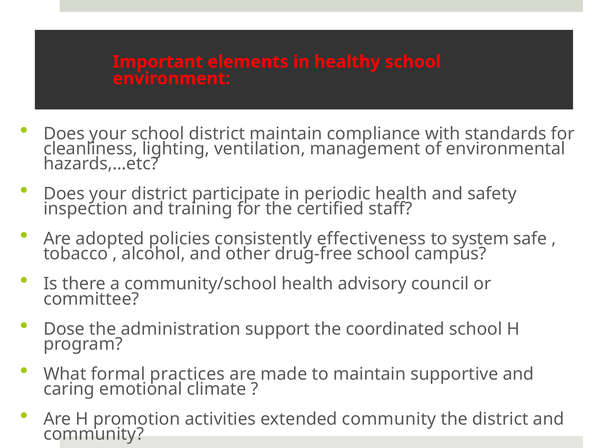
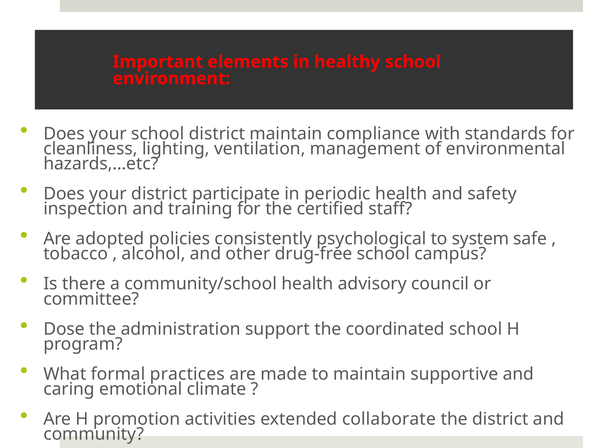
effectiveness: effectiveness -> psychological
extended community: community -> collaborate
